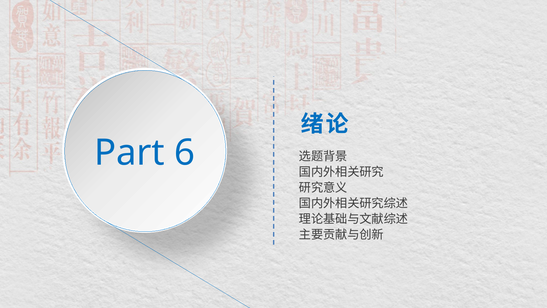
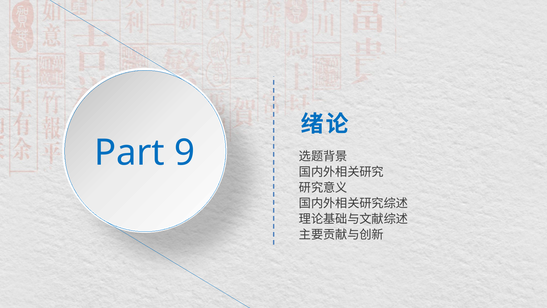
6: 6 -> 9
